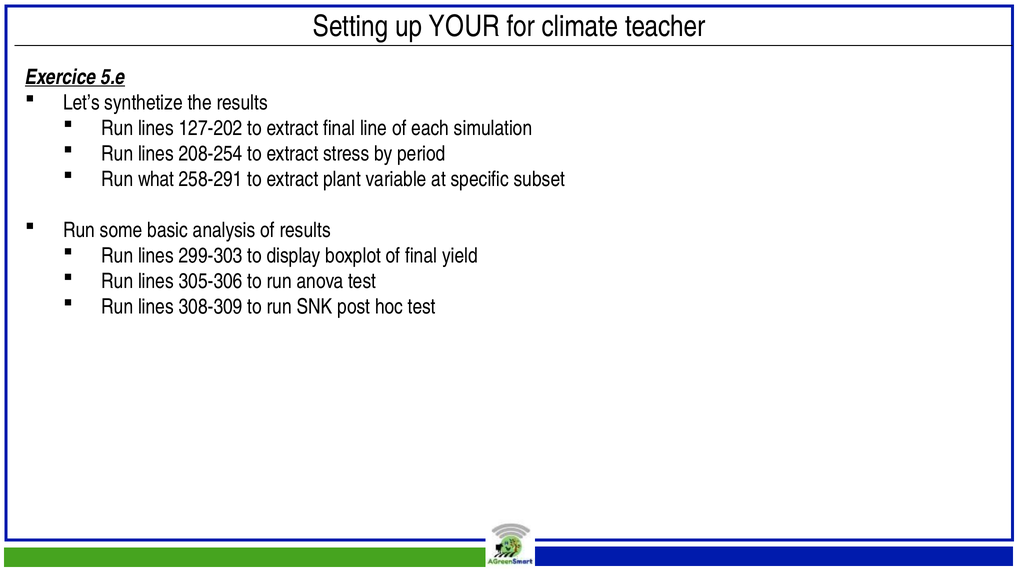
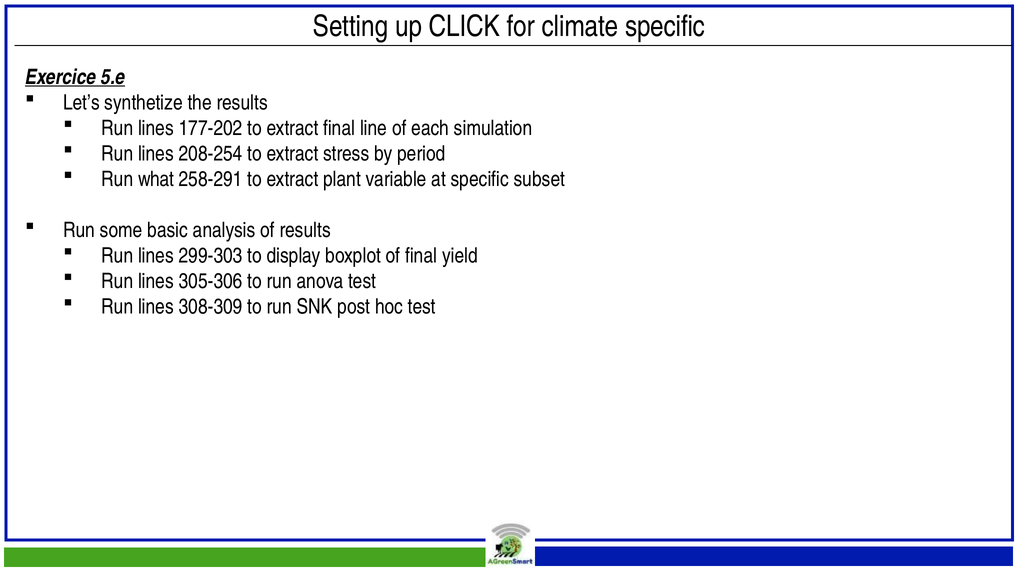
YOUR: YOUR -> CLICK
climate teacher: teacher -> specific
127-202: 127-202 -> 177-202
